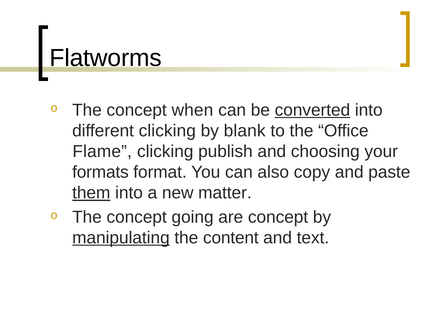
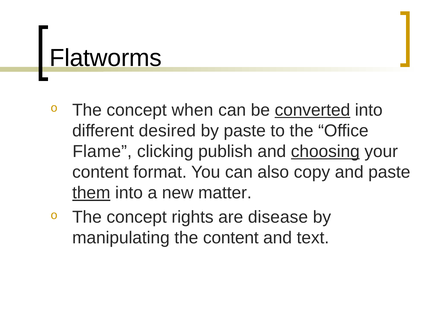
different clicking: clicking -> desired
by blank: blank -> paste
choosing underline: none -> present
formats at (100, 172): formats -> content
going: going -> rights
are concept: concept -> disease
manipulating underline: present -> none
